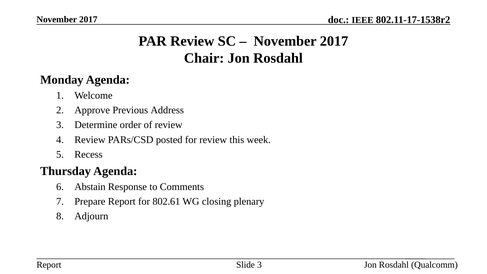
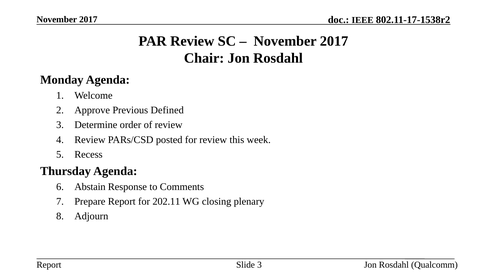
Address: Address -> Defined
802.61: 802.61 -> 202.11
